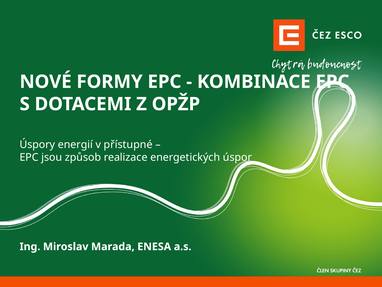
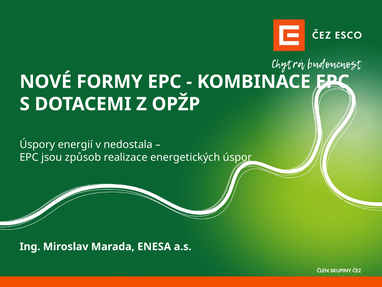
přístupné: přístupné -> nedostala
